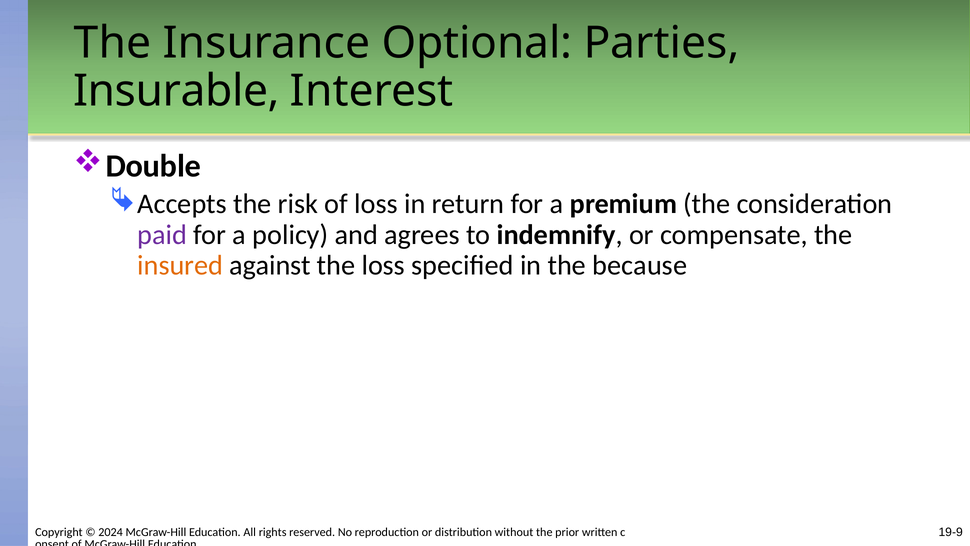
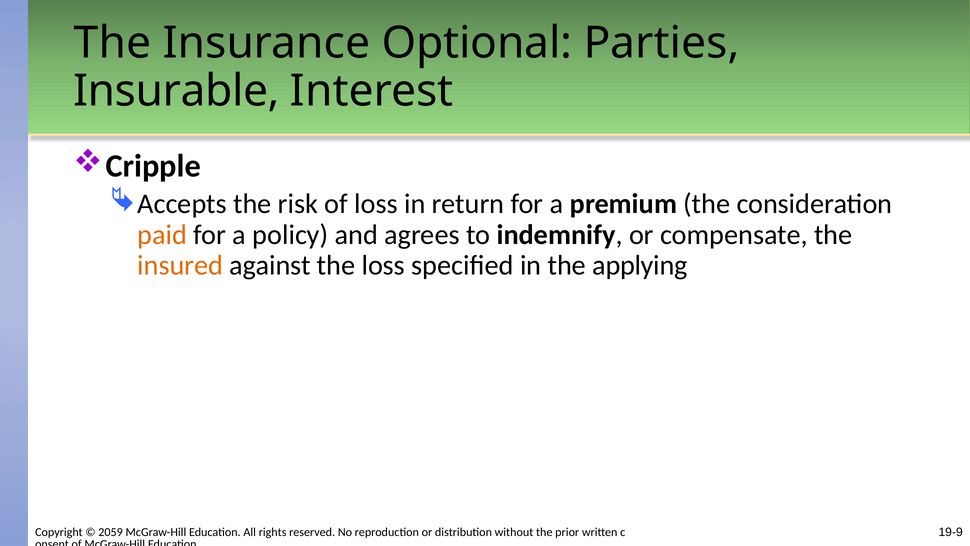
Double: Double -> Cripple
paid colour: purple -> orange
because: because -> applying
2024: 2024 -> 2059
